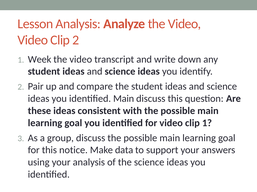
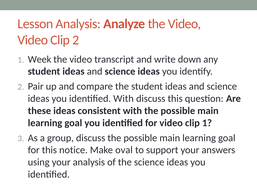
identified Main: Main -> With
data: data -> oval
